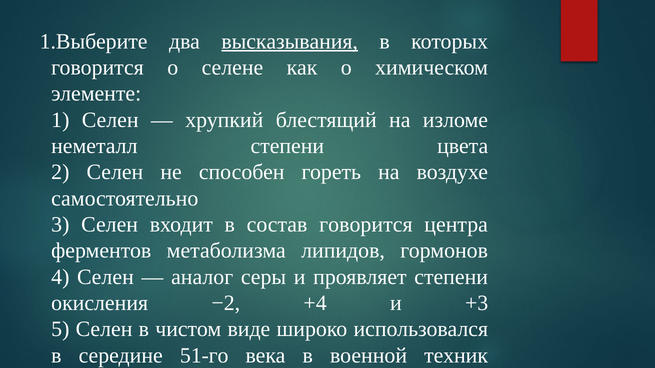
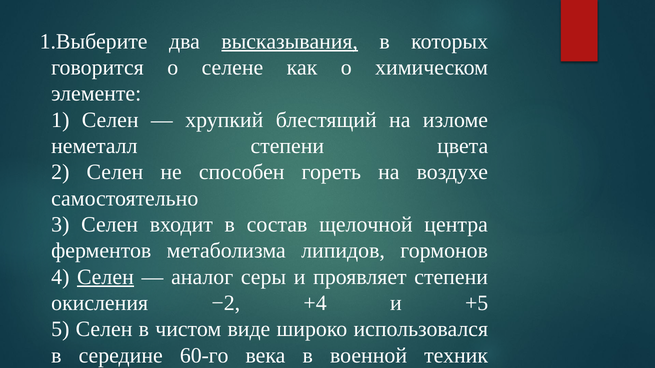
состав говорится: говорится -> щелочной
Селен at (105, 277) underline: none -> present
+3: +3 -> +5
51-го: 51-го -> 60-го
